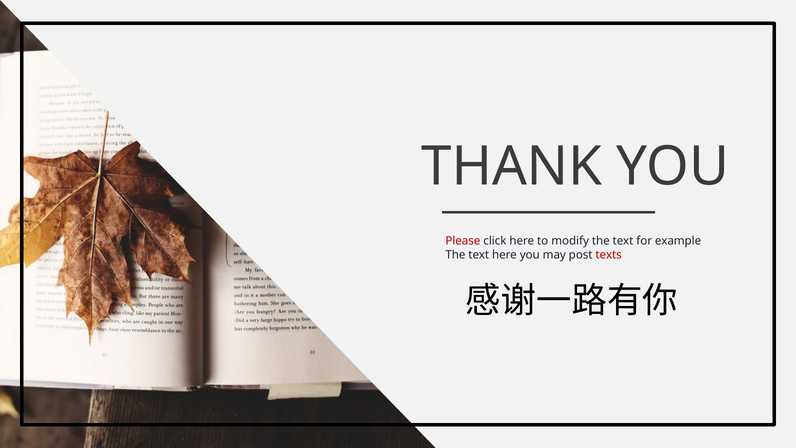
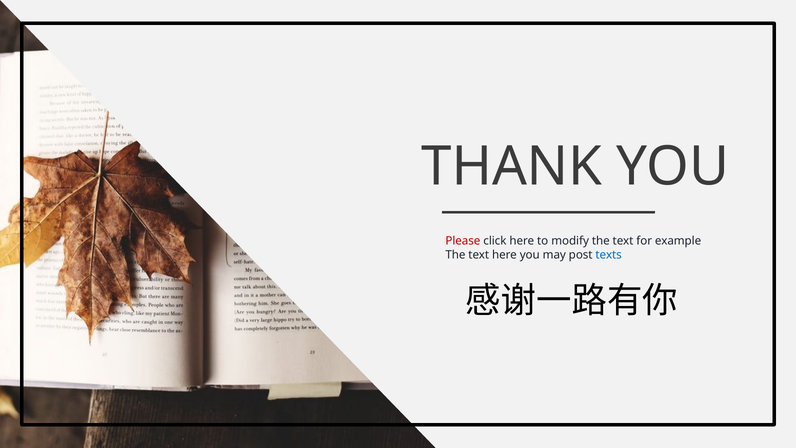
texts colour: red -> blue
